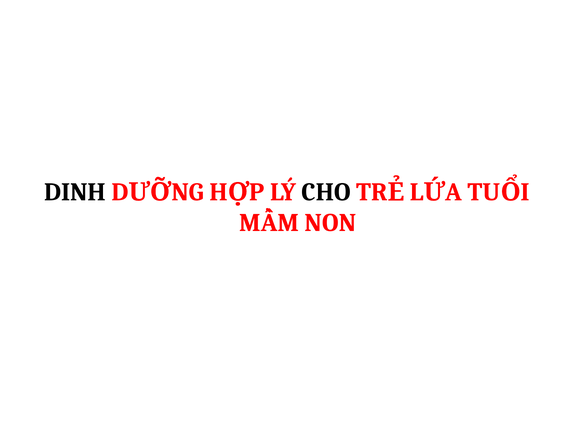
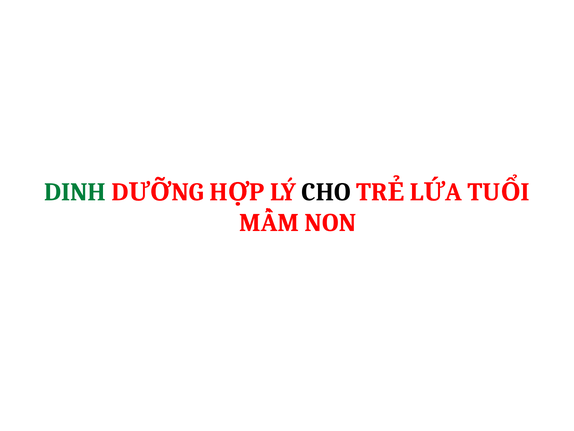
DINH colour: black -> green
